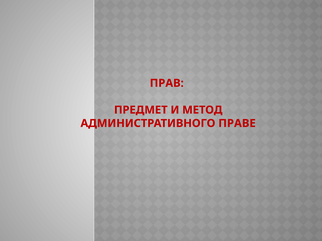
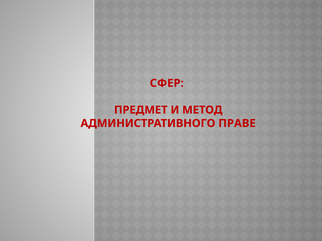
ПРАВ: ПРАВ -> СФЕР
